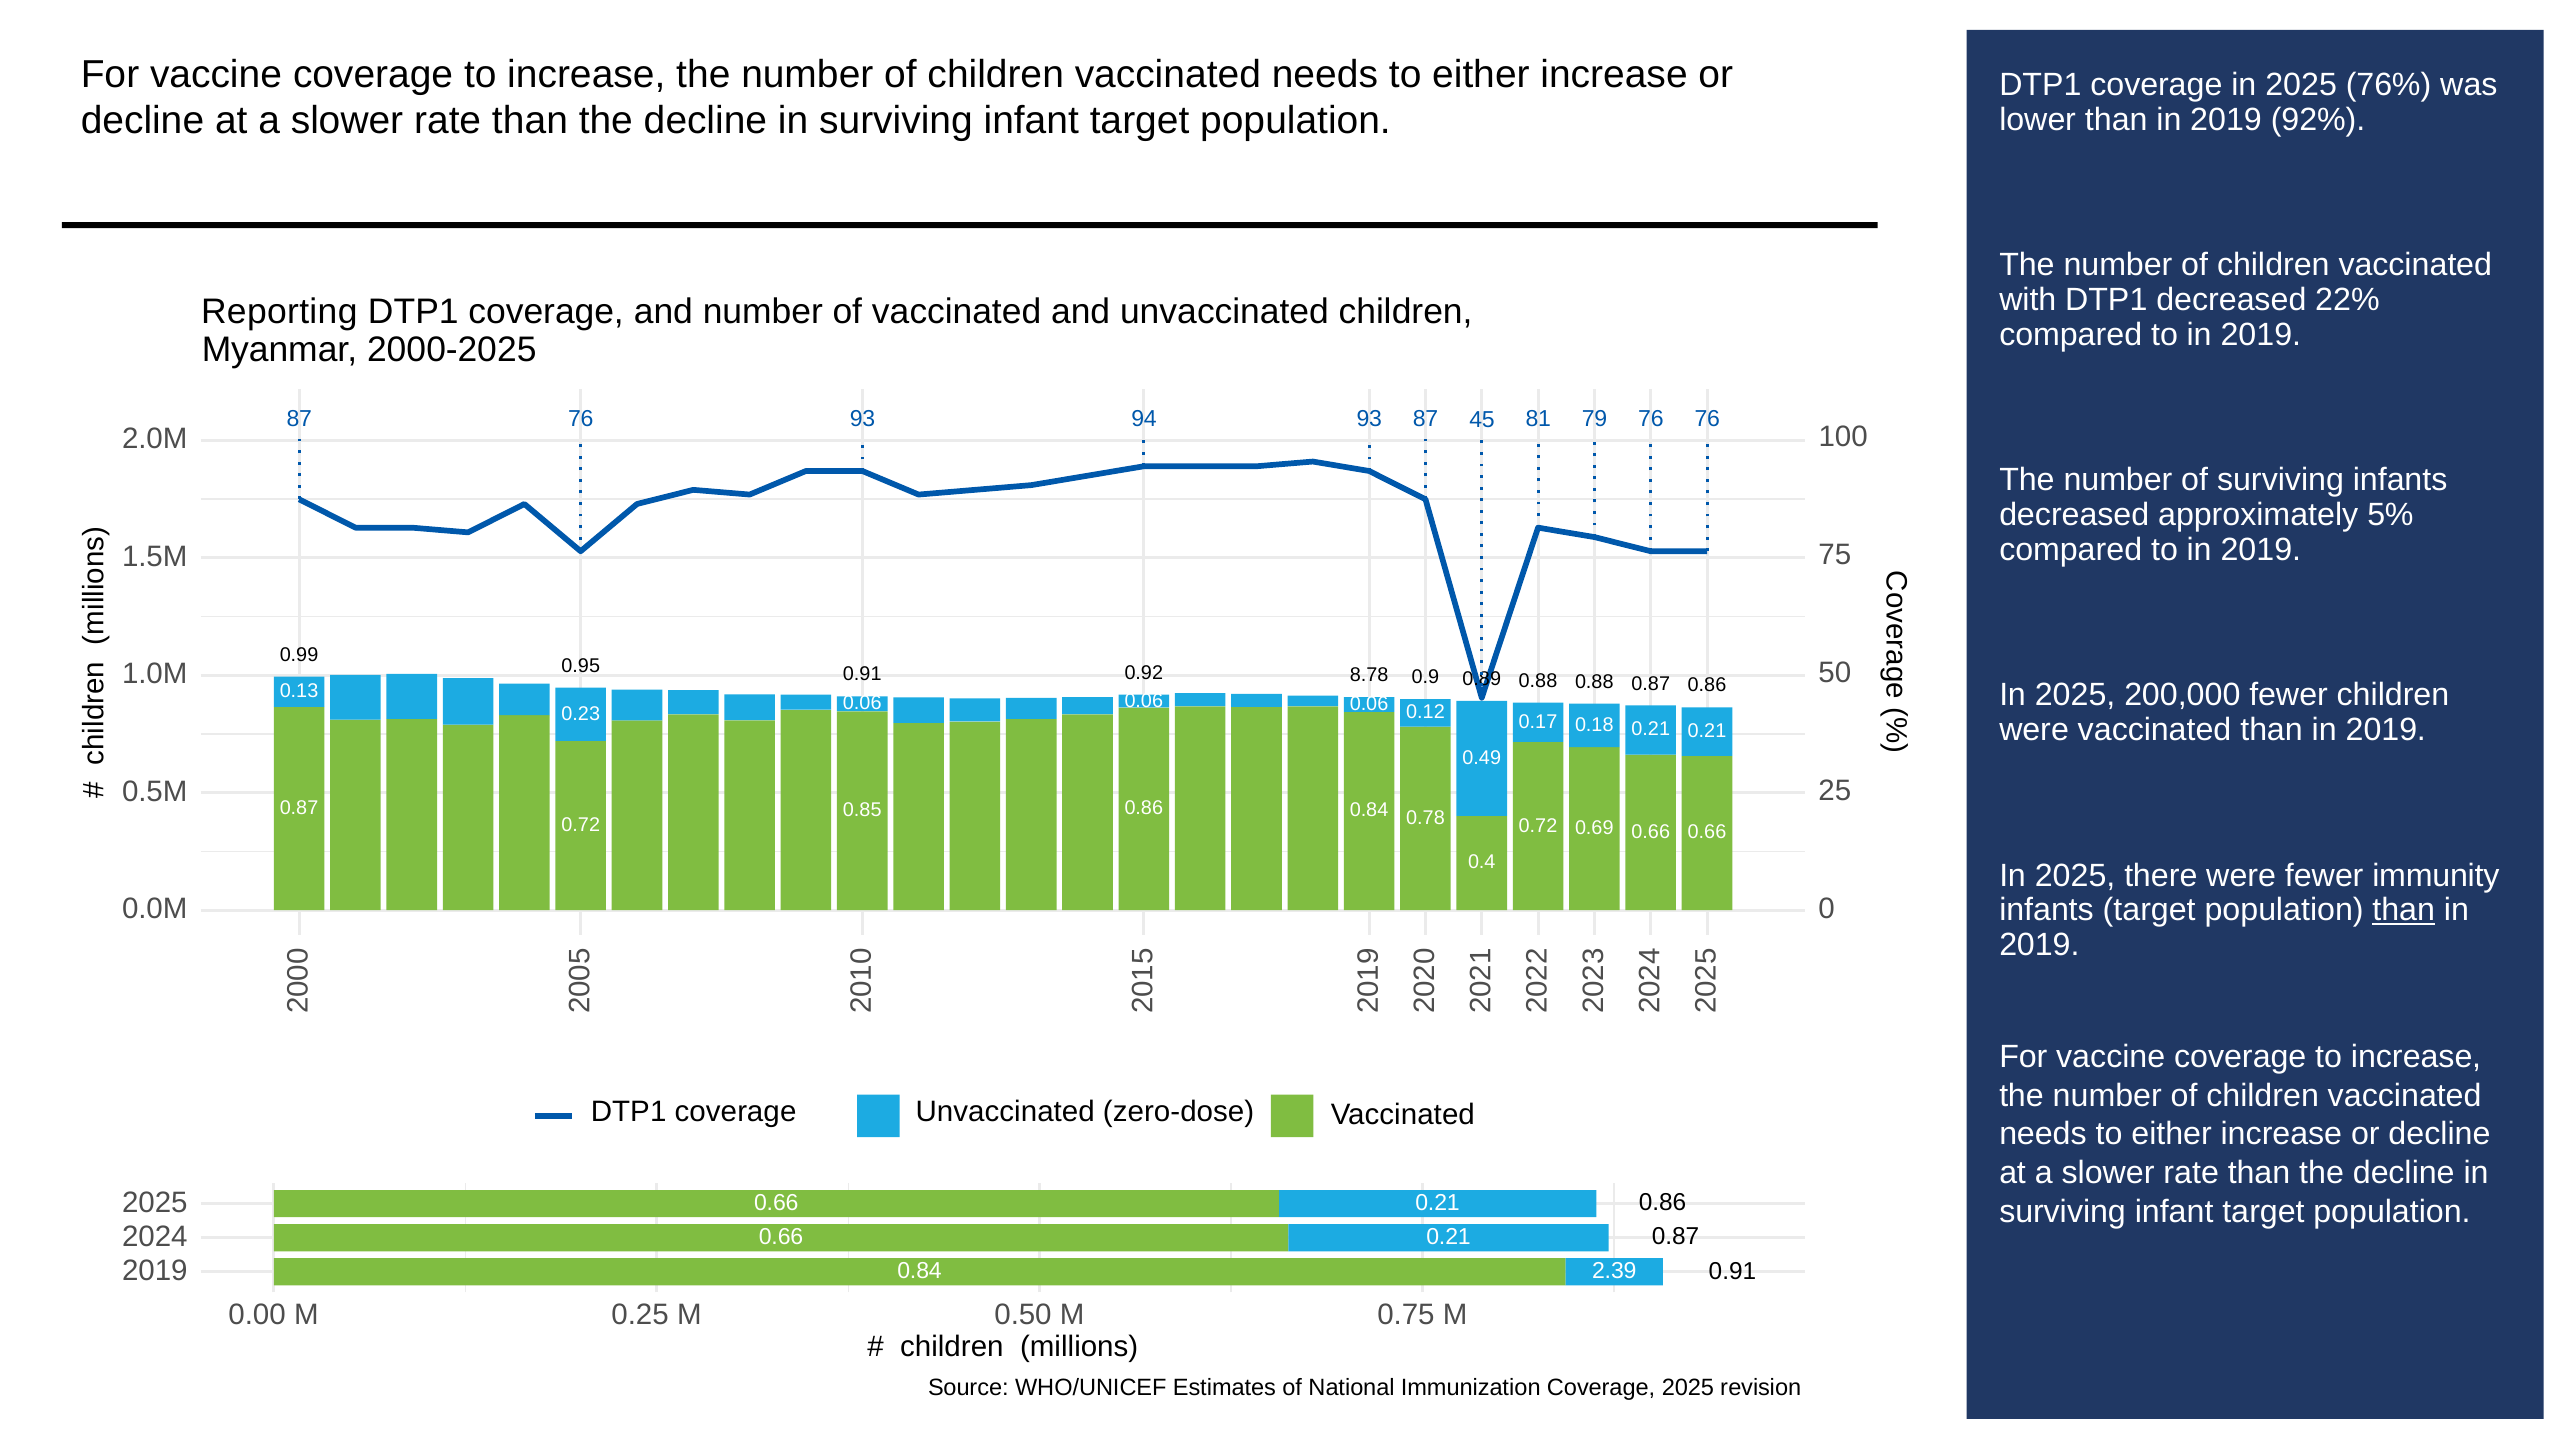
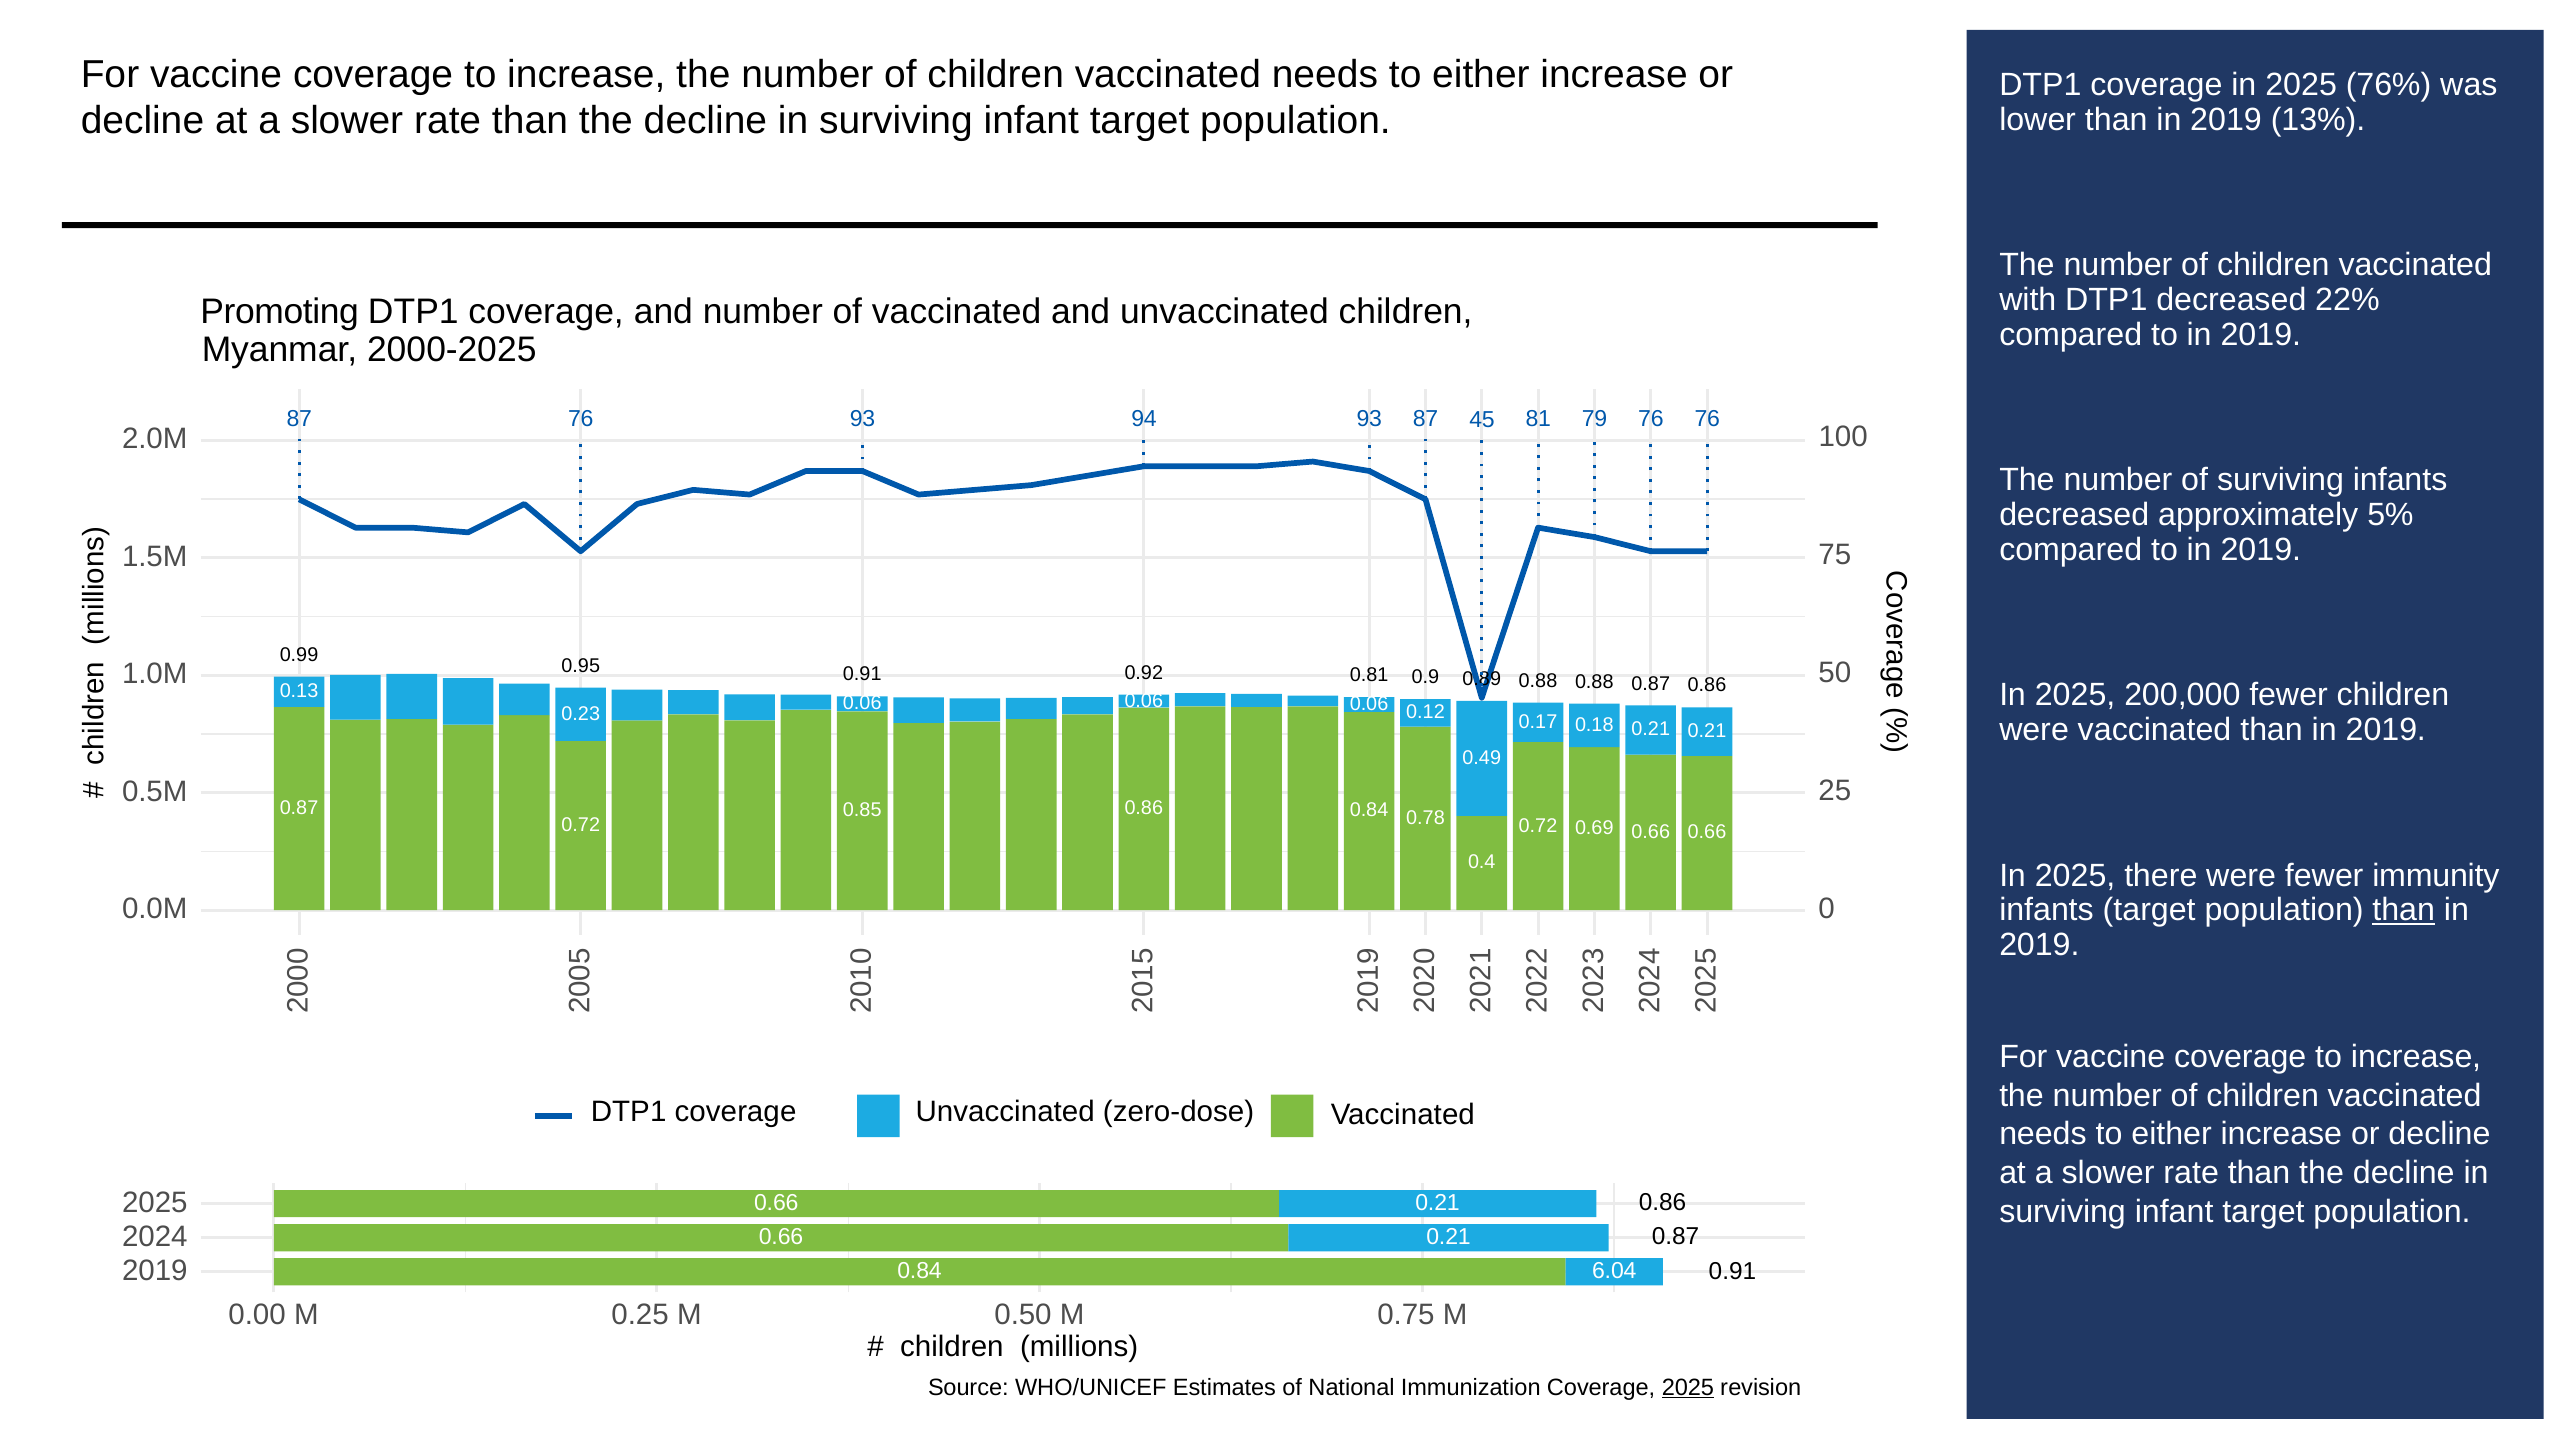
92%: 92% -> 13%
Reporting: Reporting -> Promoting
8.78: 8.78 -> 0.81
2.39: 2.39 -> 6.04
2025 at (1688, 1387) underline: none -> present
